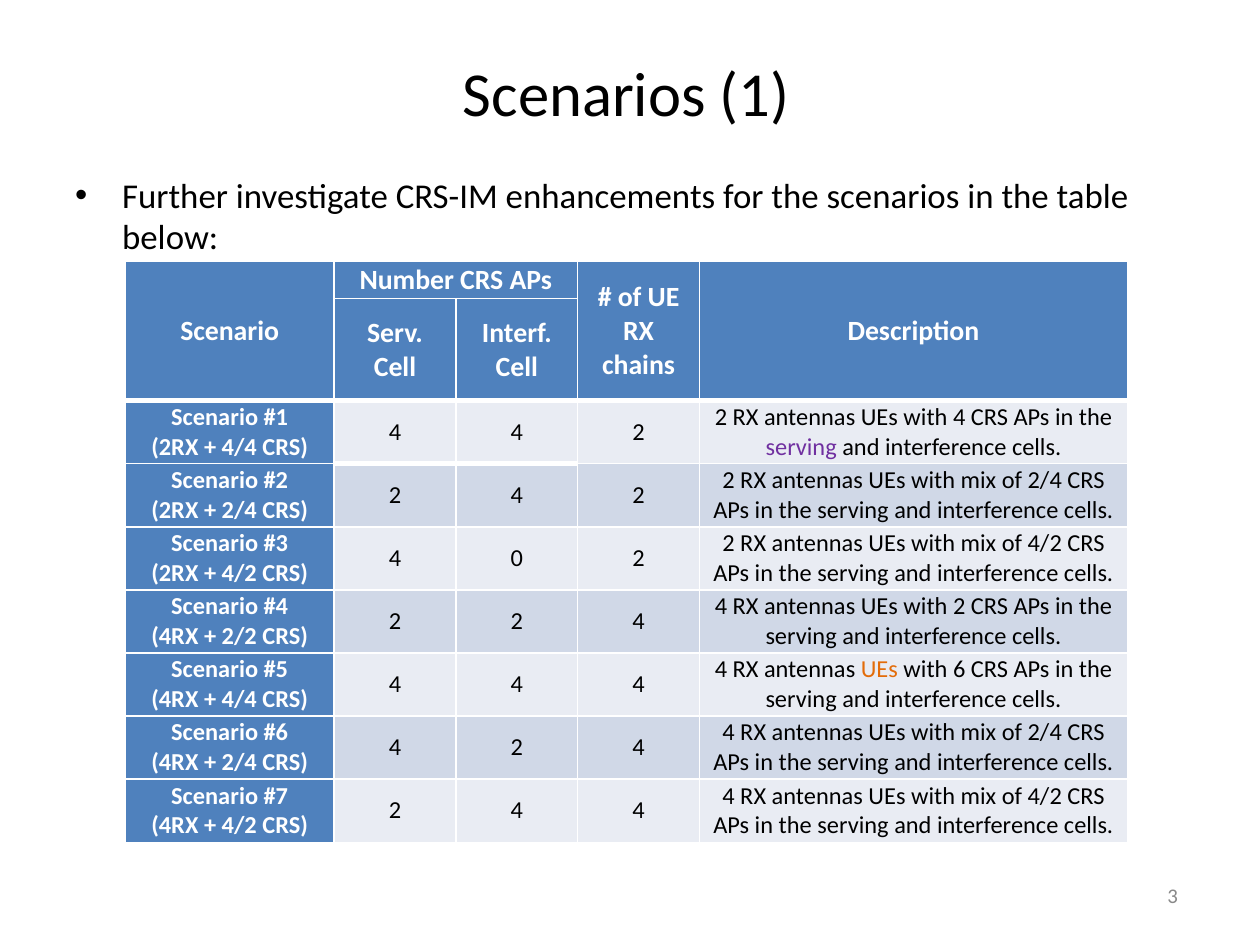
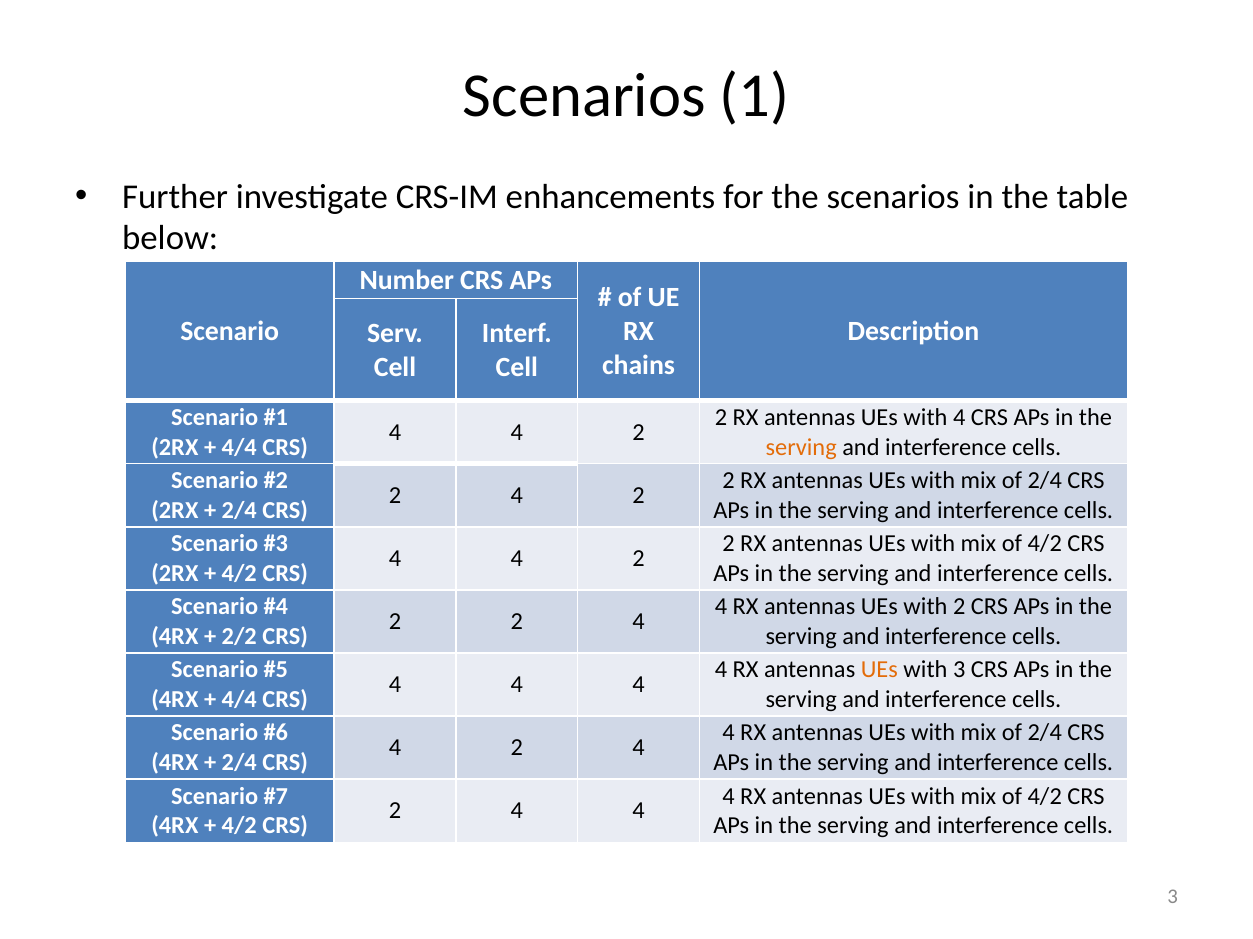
serving at (801, 448) colour: purple -> orange
0 at (517, 559): 0 -> 4
with 6: 6 -> 3
